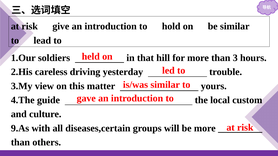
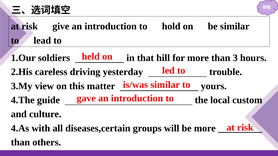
9.As: 9.As -> 4.As
